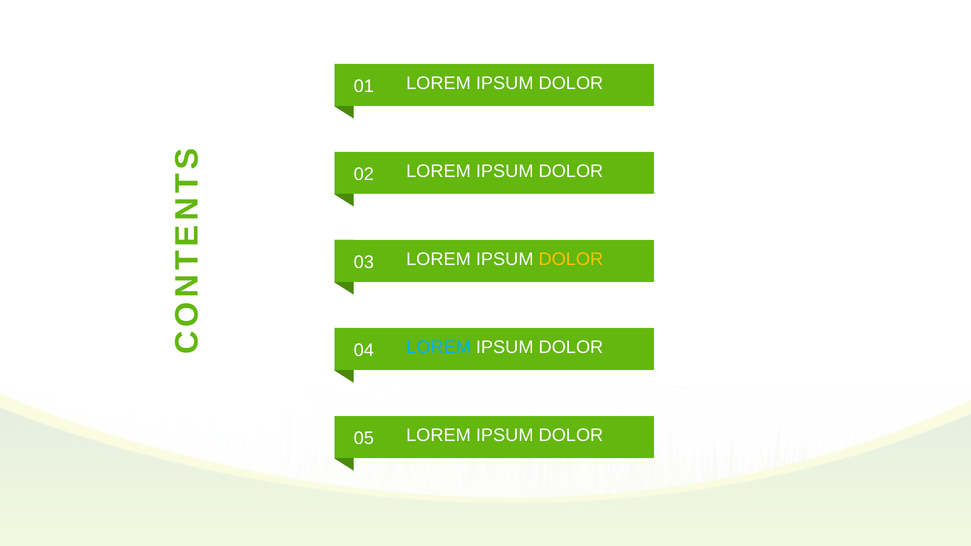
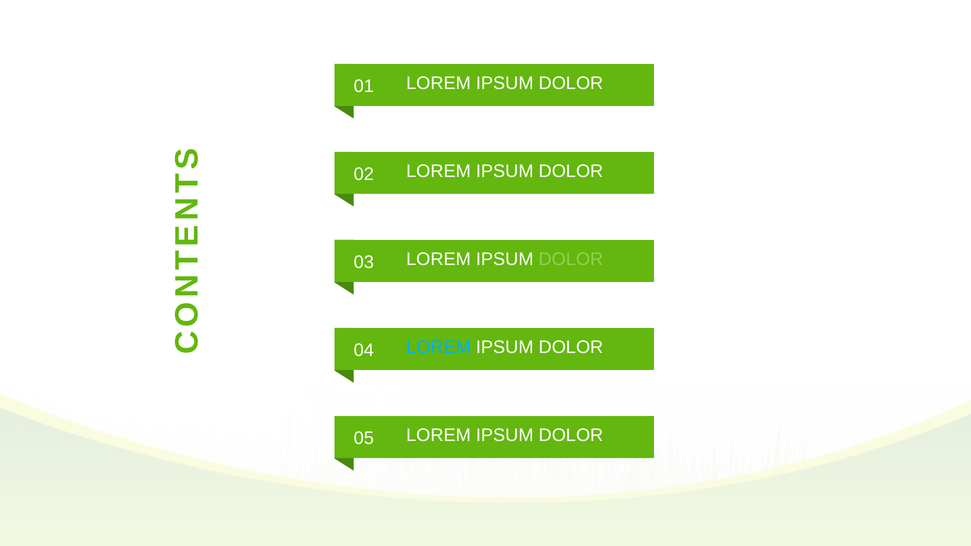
DOLOR at (571, 259) colour: yellow -> light green
